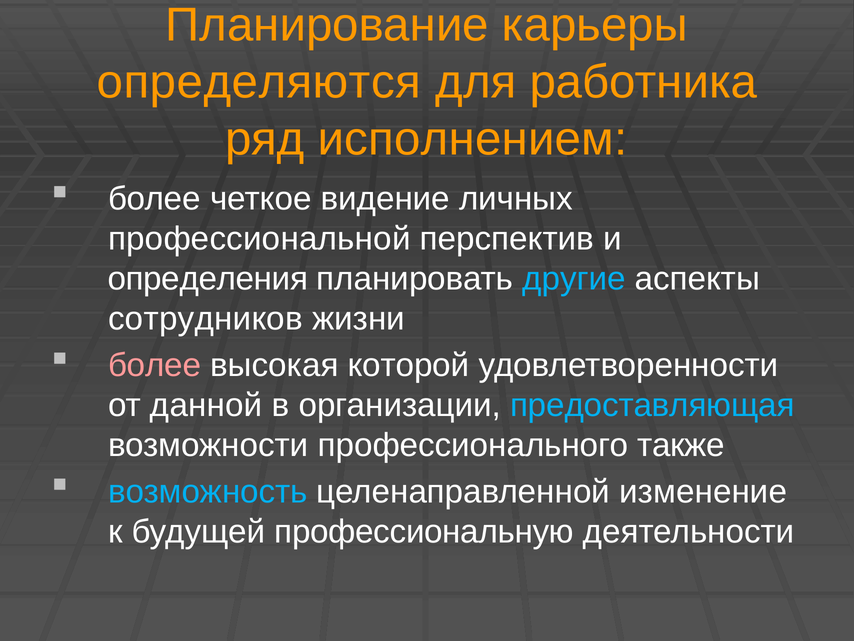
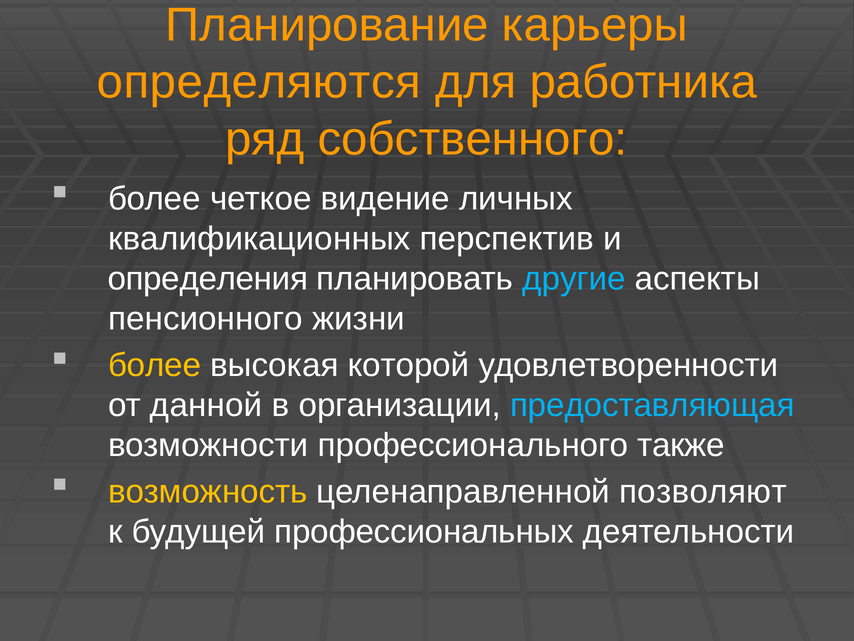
исполнением: исполнением -> собственного
профессиональной: профессиональной -> квалификационных
сотрудников: сотрудников -> пенсионного
более at (155, 365) colour: pink -> yellow
возможность colour: light blue -> yellow
изменение: изменение -> позволяют
профессиональную: профессиональную -> профессиональных
